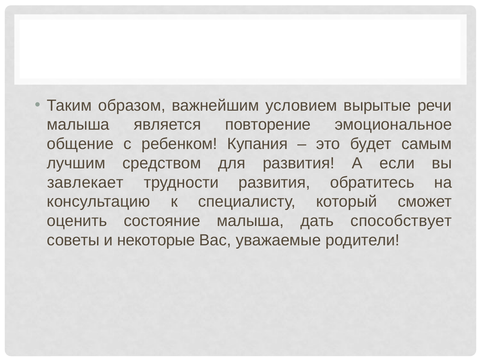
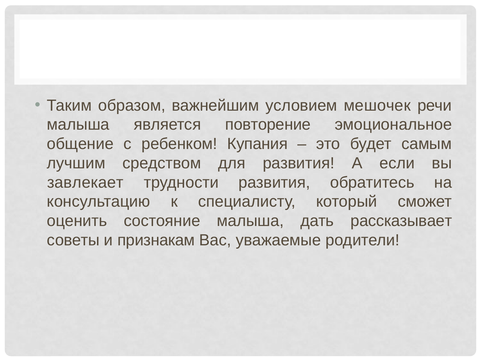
вырытые: вырытые -> мешочек
способствует: способствует -> рассказывает
некоторые: некоторые -> признакам
